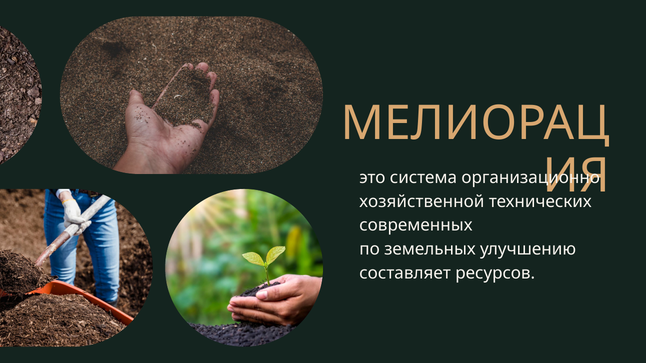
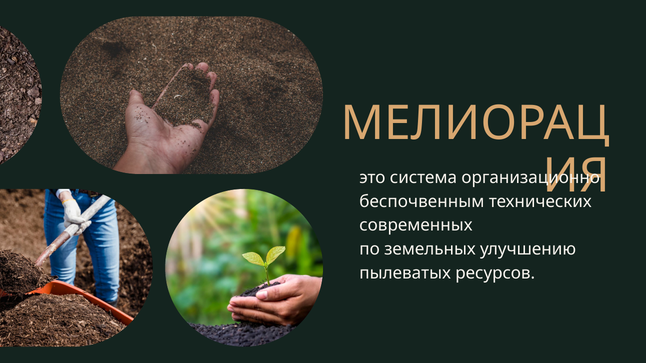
хозяйственной: хозяйственной -> беспочвенным
составляет: составляет -> пылеватых
